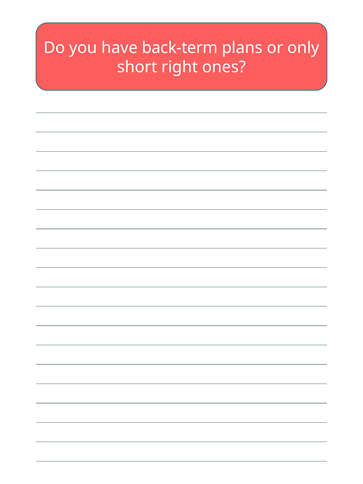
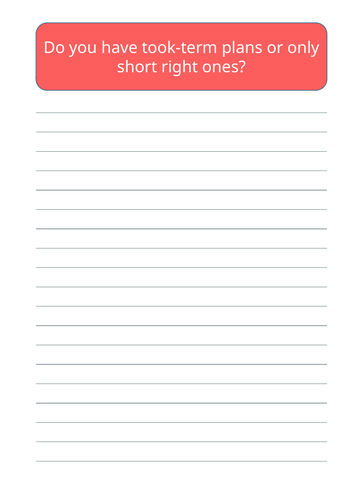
back-term: back-term -> took-term
